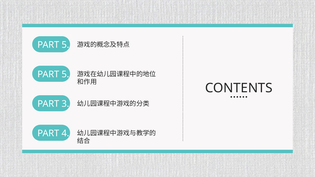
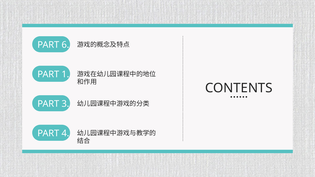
5 at (65, 45): 5 -> 6
5 at (65, 74): 5 -> 1
